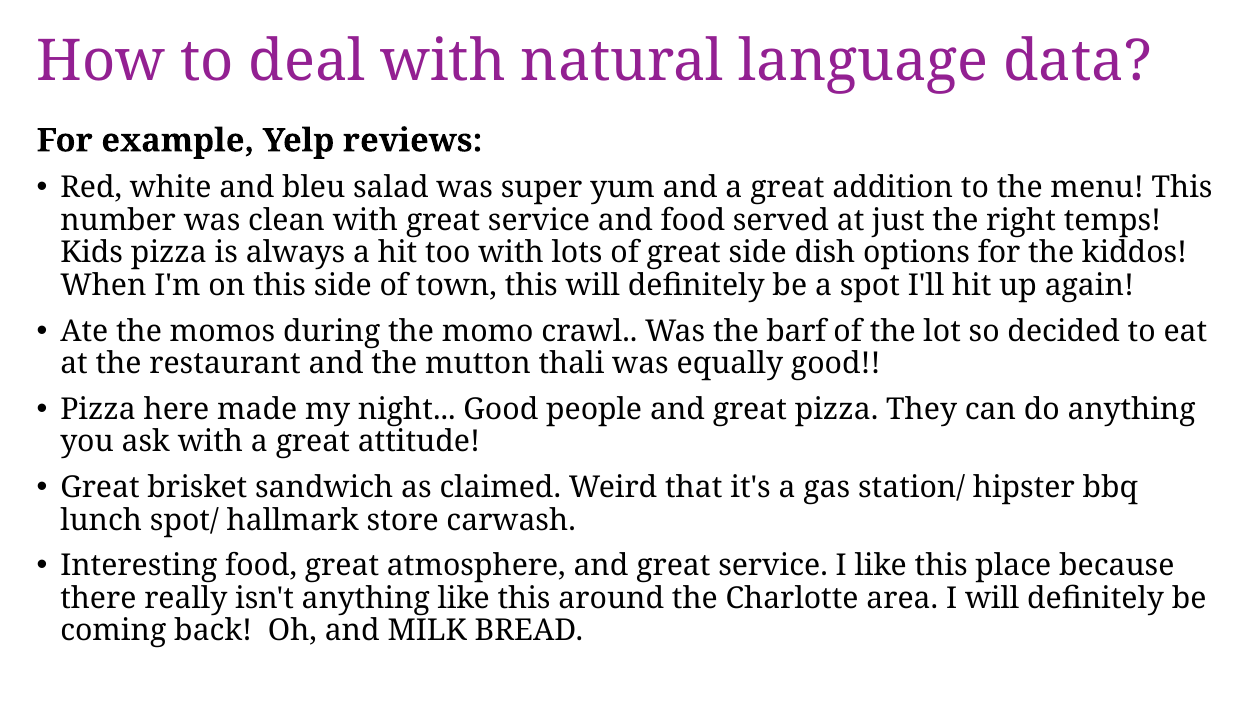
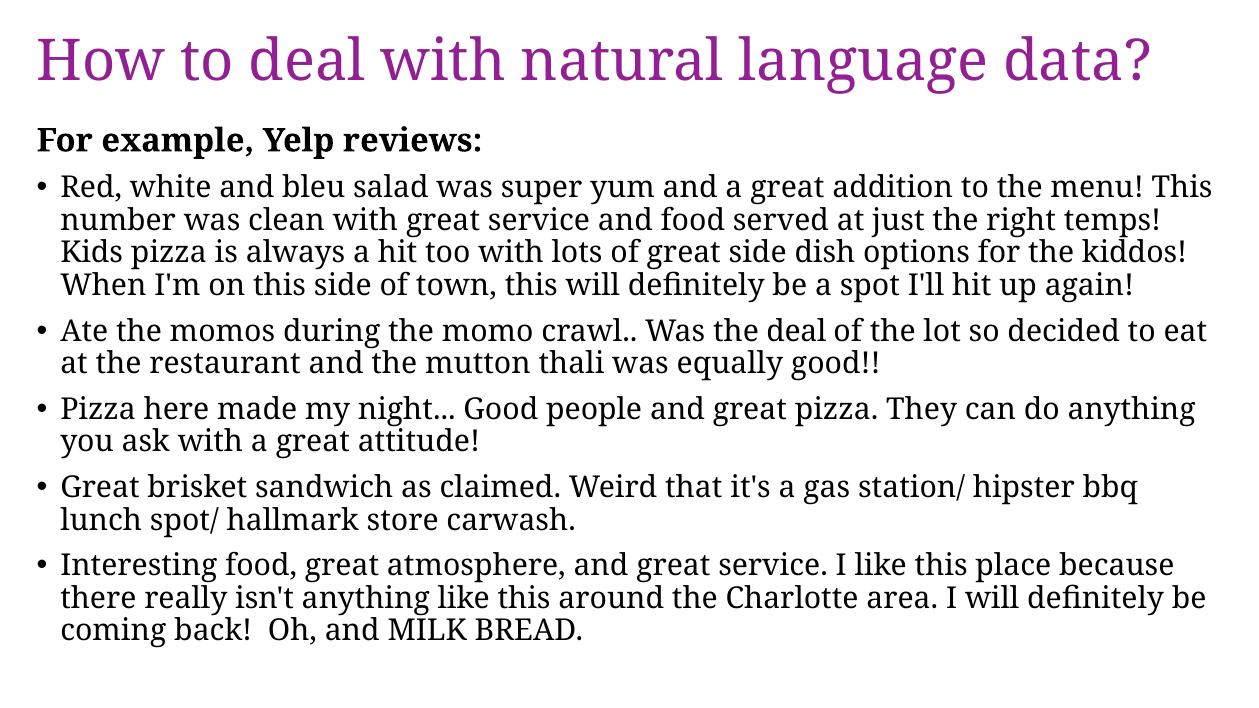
the barf: barf -> deal
